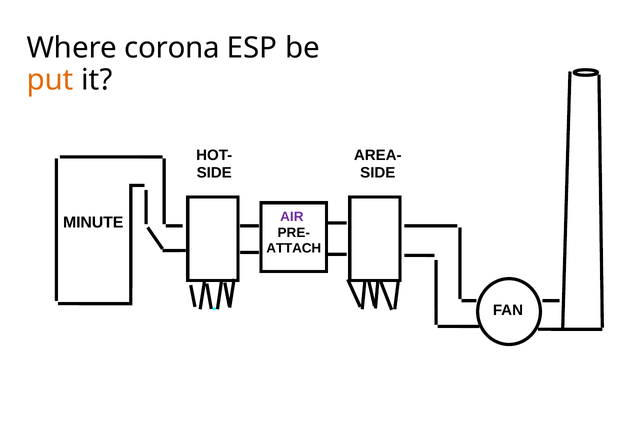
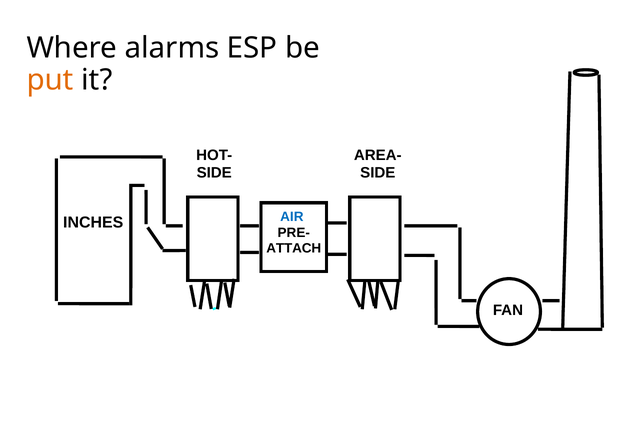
corona: corona -> alarms
AIR colour: purple -> blue
MINUTE: MINUTE -> INCHES
